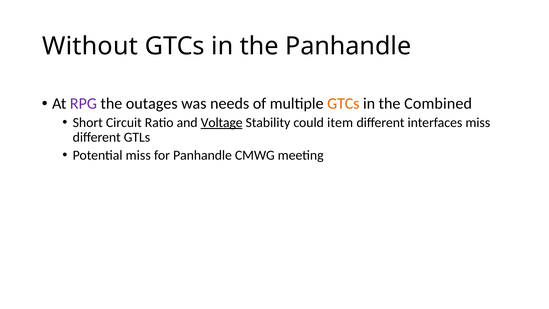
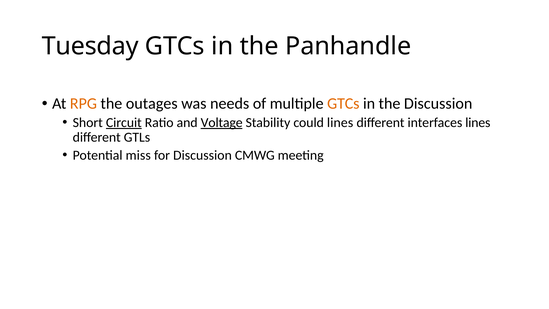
Without: Without -> Tuesday
RPG colour: purple -> orange
the Combined: Combined -> Discussion
Circuit underline: none -> present
could item: item -> lines
interfaces miss: miss -> lines
for Panhandle: Panhandle -> Discussion
